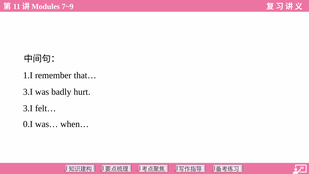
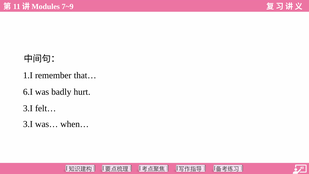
3.I at (28, 92): 3.I -> 6.I
0.I at (28, 124): 0.I -> 3.I
